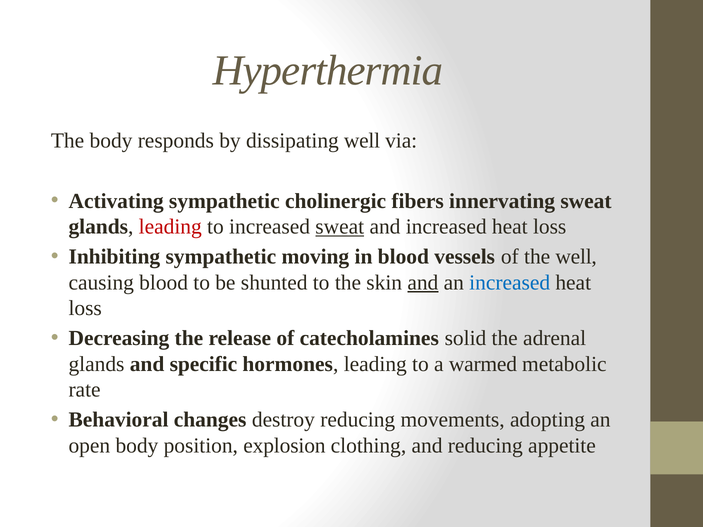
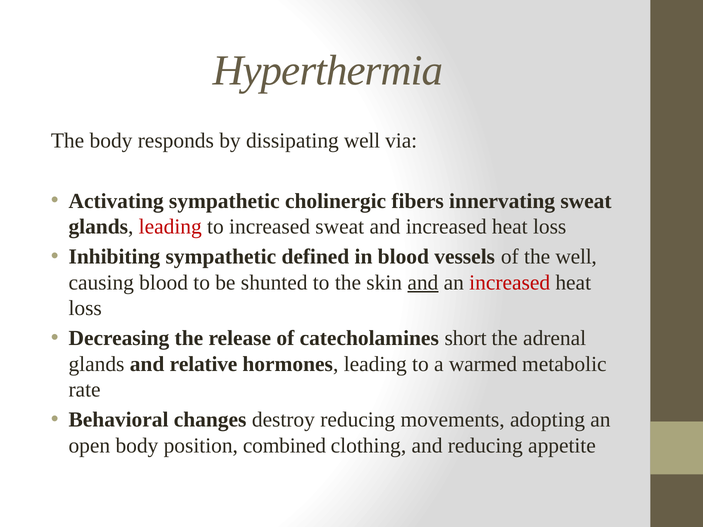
sweat at (340, 227) underline: present -> none
moving: moving -> defined
increased at (510, 283) colour: blue -> red
solid: solid -> short
specific: specific -> relative
explosion: explosion -> combined
